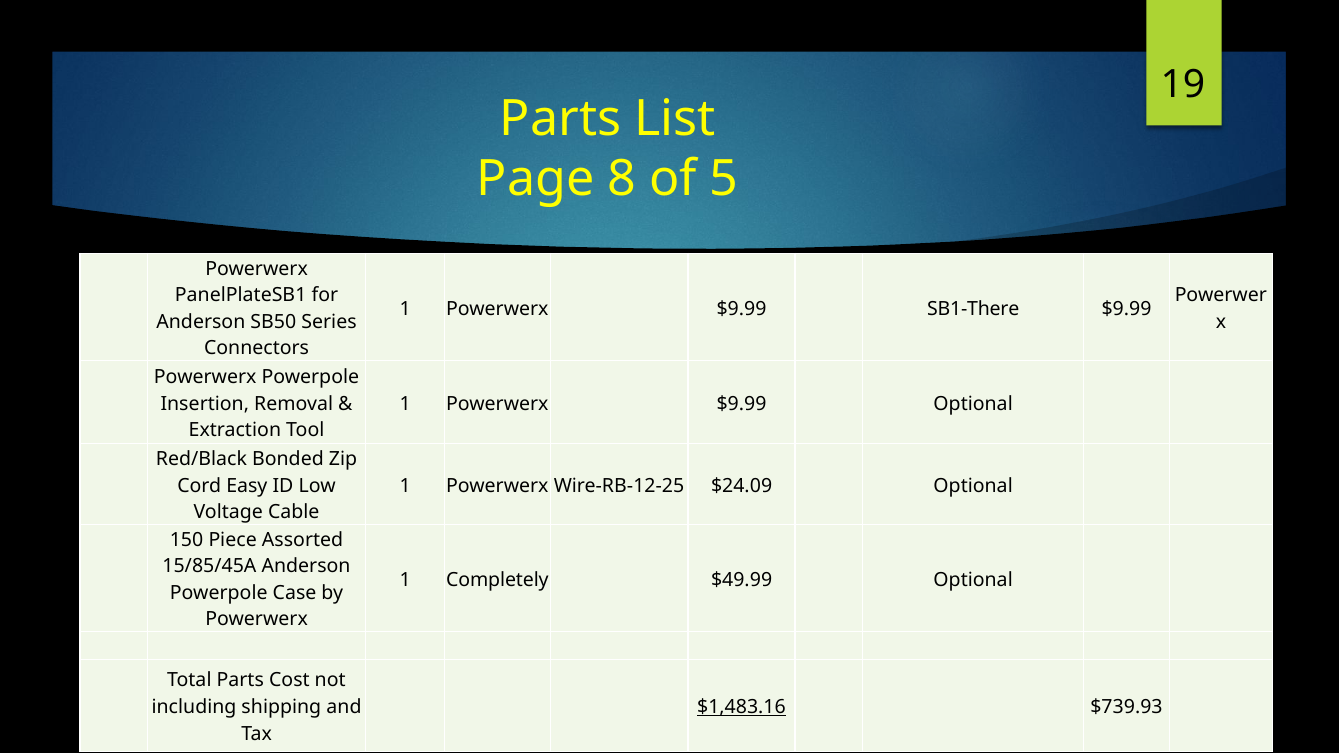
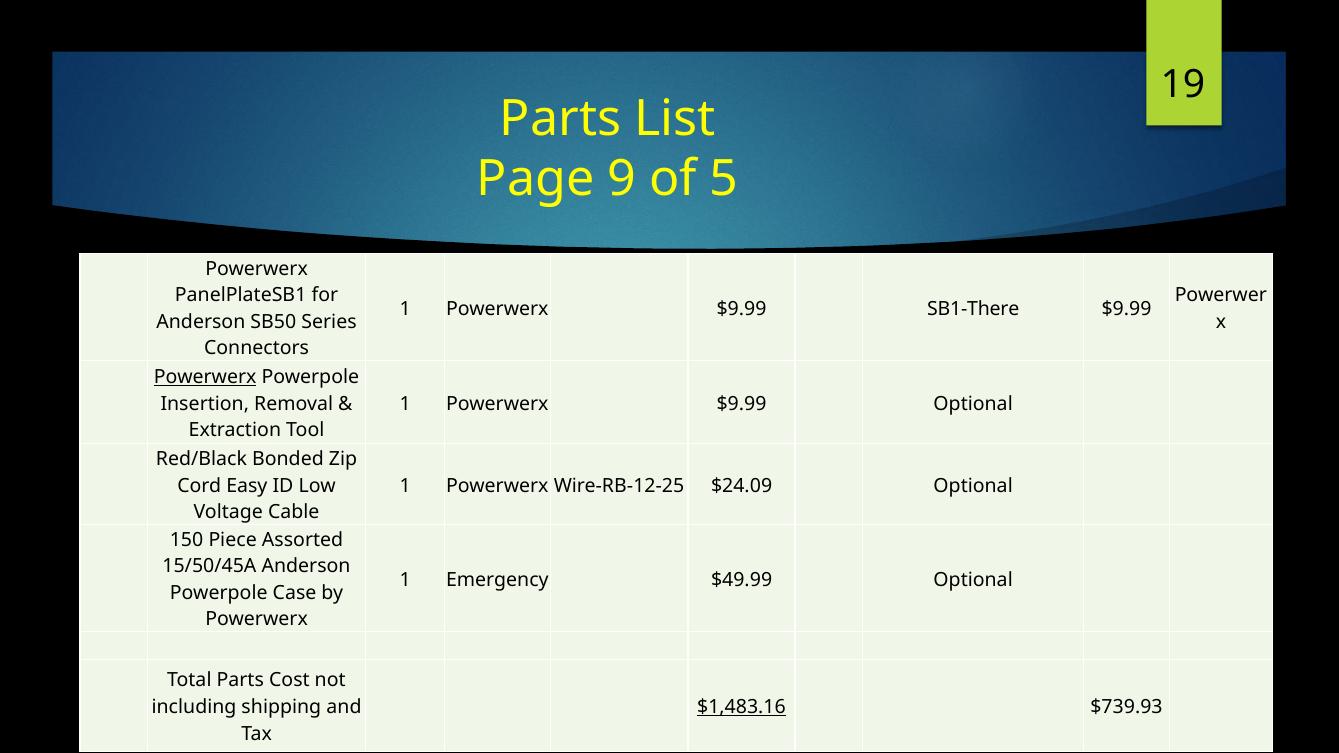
8: 8 -> 9
Powerwerx at (205, 377) underline: none -> present
15/85/45A: 15/85/45A -> 15/50/45A
Completely: Completely -> Emergency
